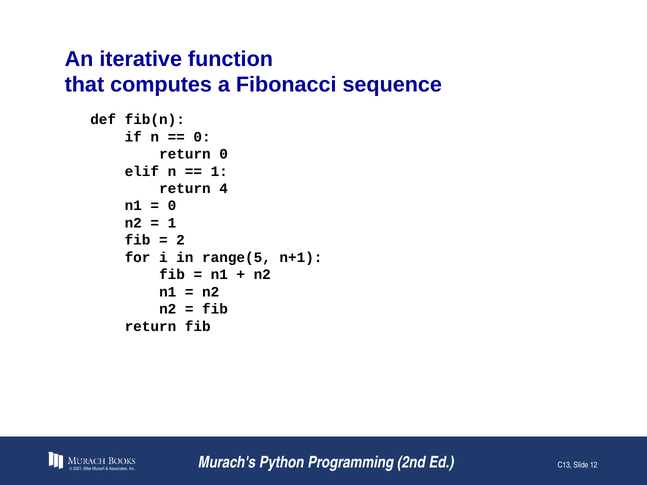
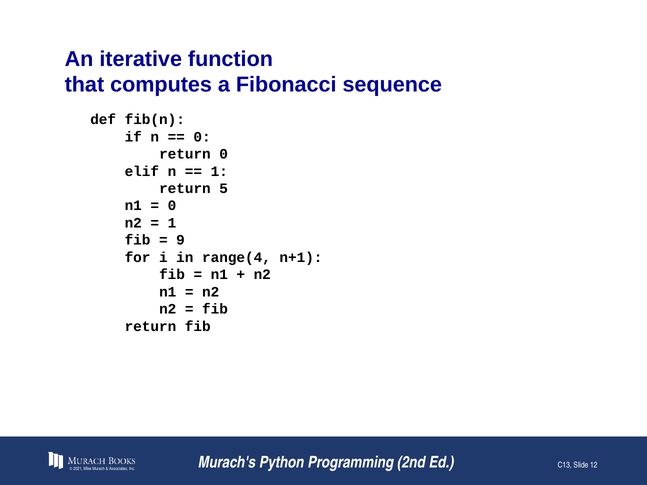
4: 4 -> 5
2: 2 -> 9
range(5: range(5 -> range(4
